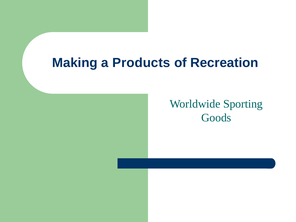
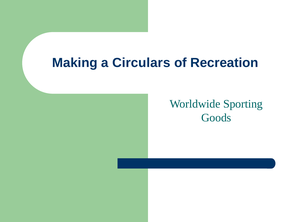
Products: Products -> Circulars
